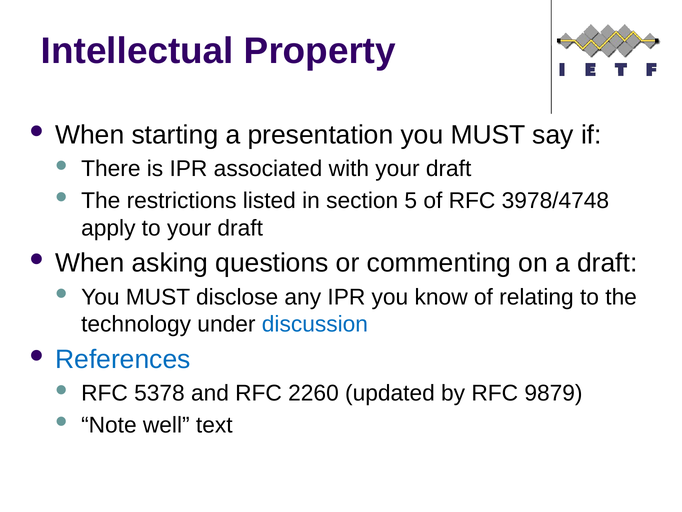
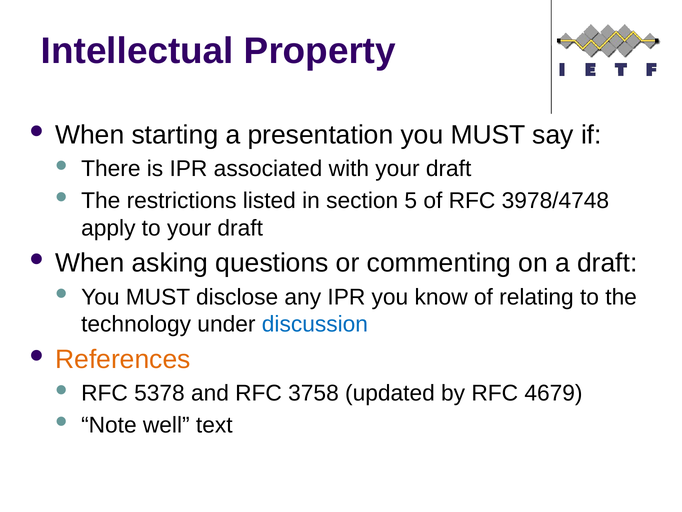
References colour: blue -> orange
2260: 2260 -> 3758
9879: 9879 -> 4679
